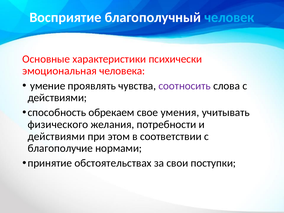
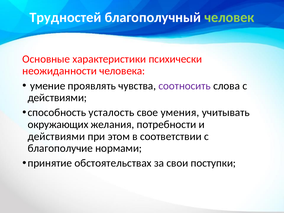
Восприятие: Восприятие -> Трудностей
человек colour: light blue -> light green
эмоциональная: эмоциональная -> неожиданности
обрекаем: обрекаем -> усталость
физического: физического -> окружающих
